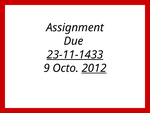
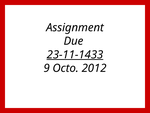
2012 underline: present -> none
